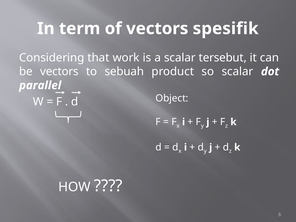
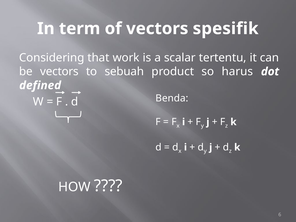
tersebut: tersebut -> tertentu
so scalar: scalar -> harus
parallel: parallel -> defined
Object: Object -> Benda
